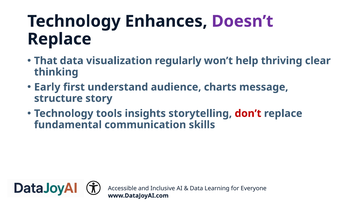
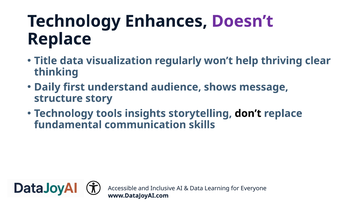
That: That -> Title
Early: Early -> Daily
charts: charts -> shows
don’t colour: red -> black
